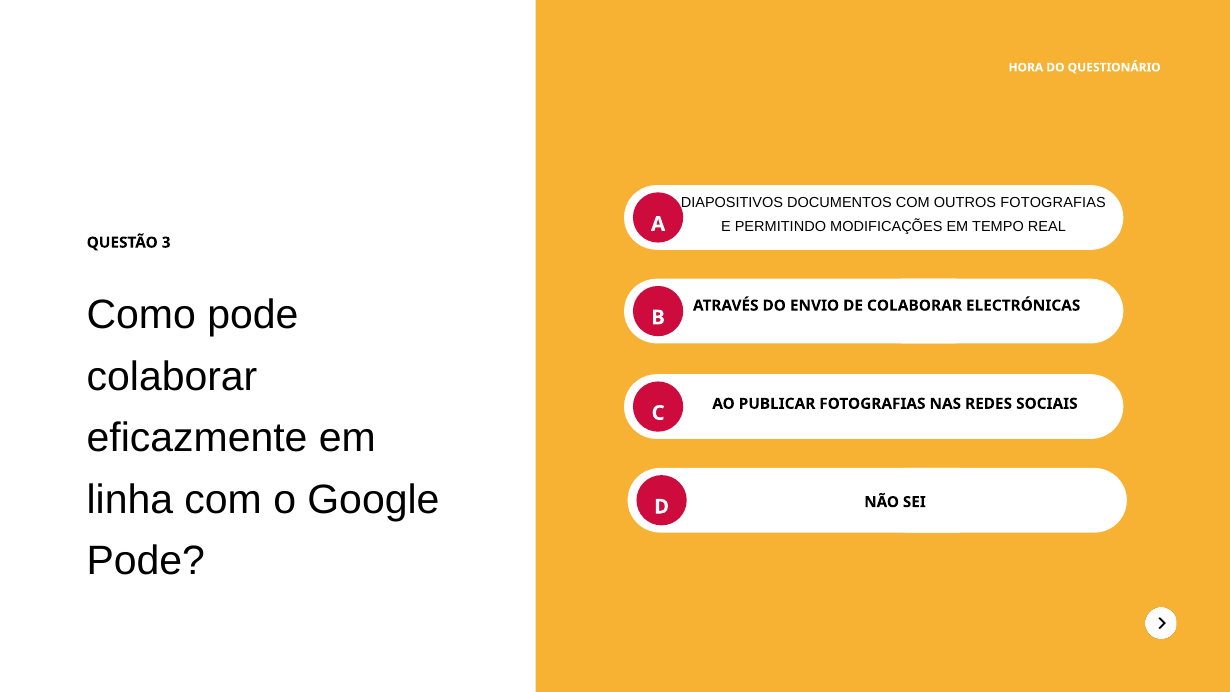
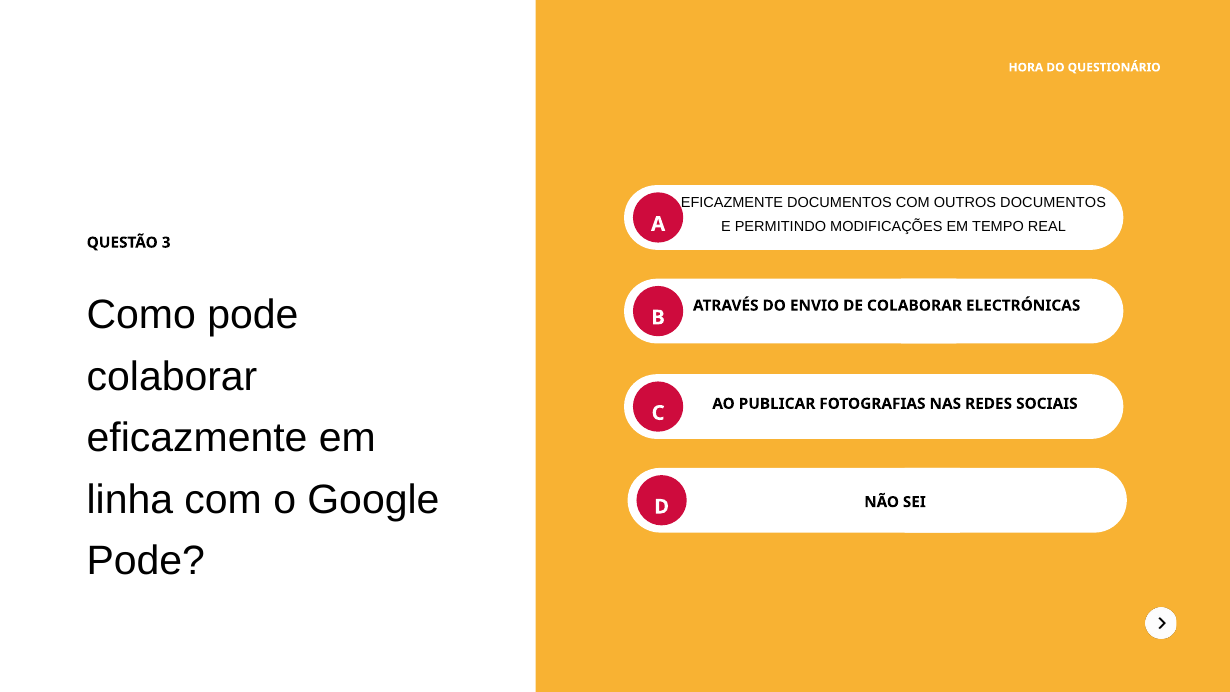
DIAPOSITIVOS at (732, 202): DIAPOSITIVOS -> EFICAZMENTE
OUTROS FOTOGRAFIAS: FOTOGRAFIAS -> DOCUMENTOS
